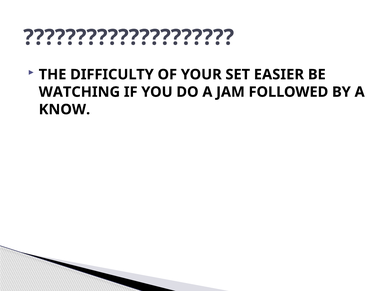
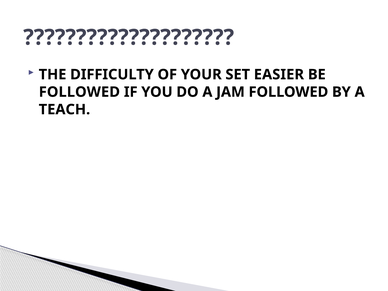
WATCHING at (79, 92): WATCHING -> FOLLOWED
KNOW: KNOW -> TEACH
